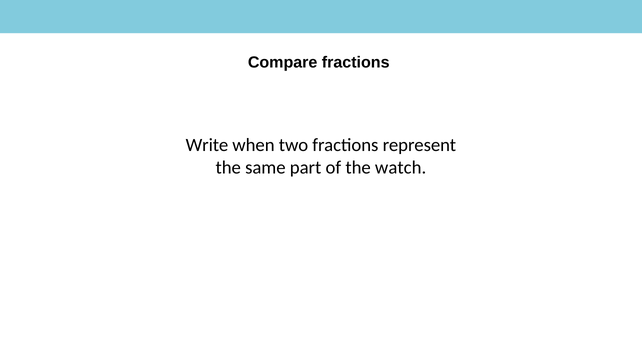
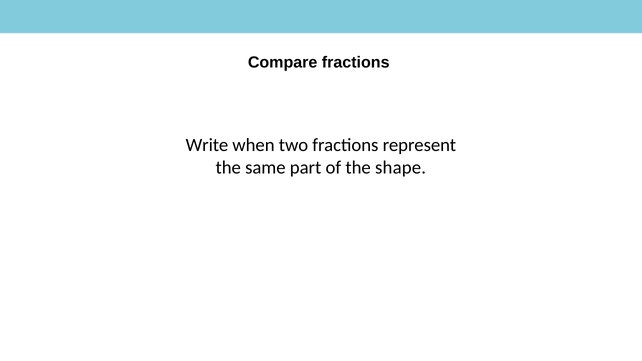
watch: watch -> shape
